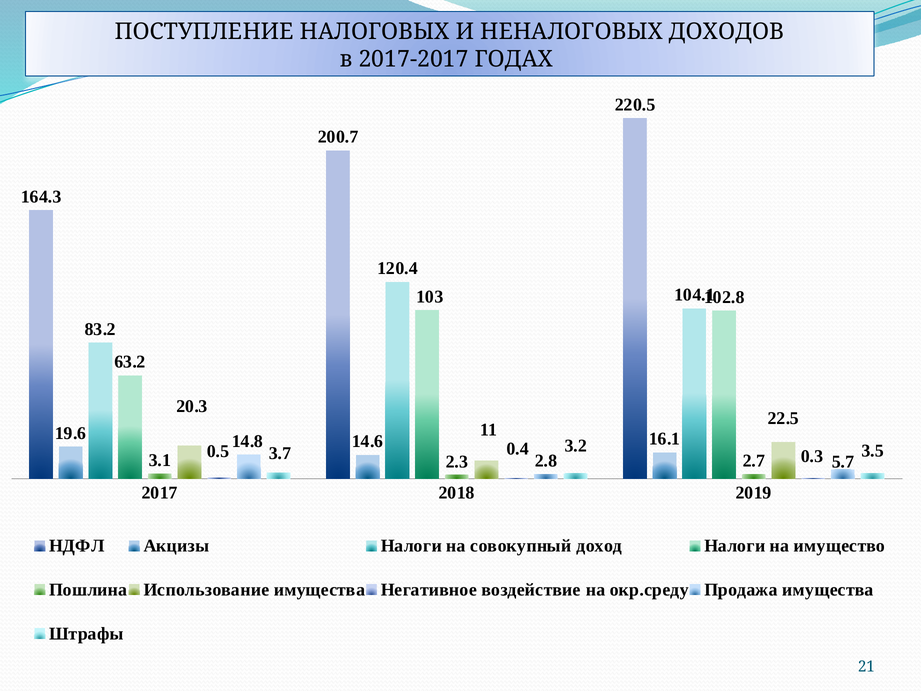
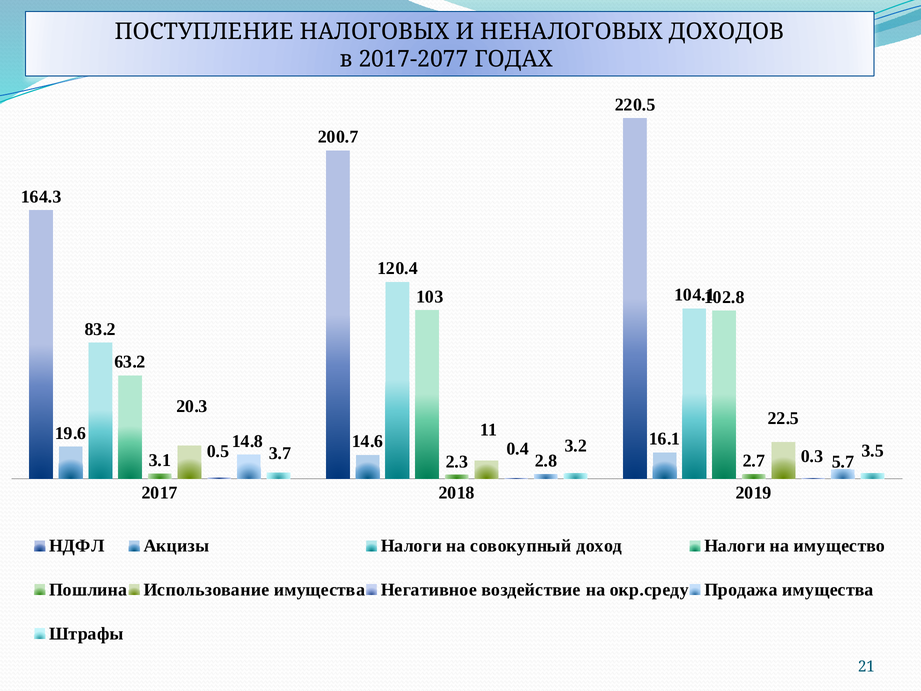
2017-2017: 2017-2017 -> 2017-2077
